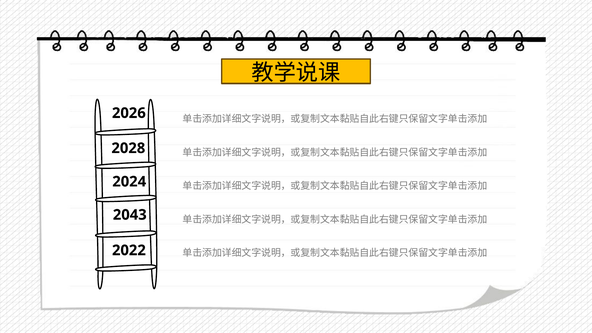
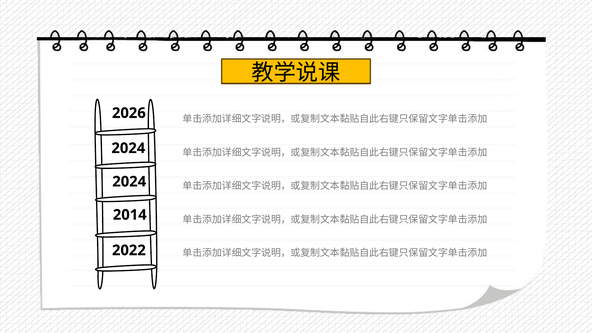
2028 at (128, 148): 2028 -> 2024
2043: 2043 -> 2014
